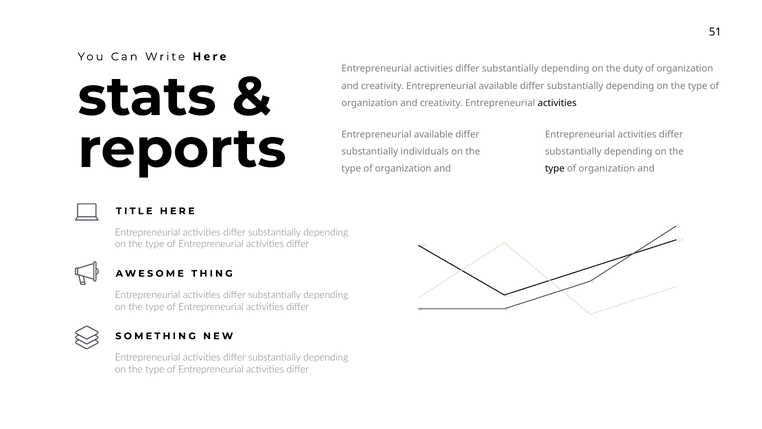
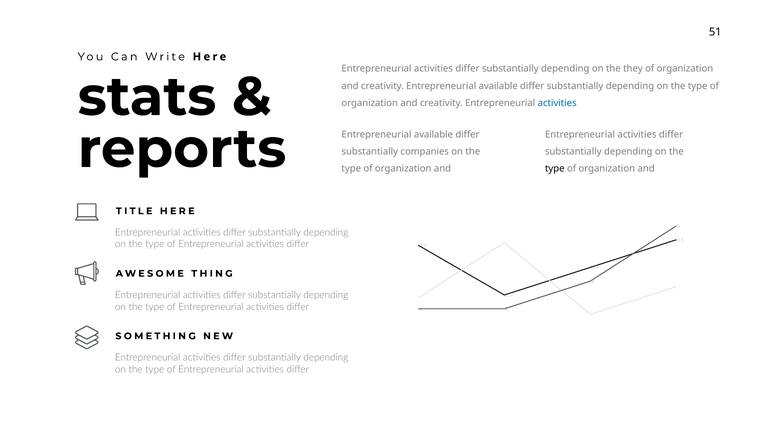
duty: duty -> they
activities at (557, 103) colour: black -> blue
individuals: individuals -> companies
